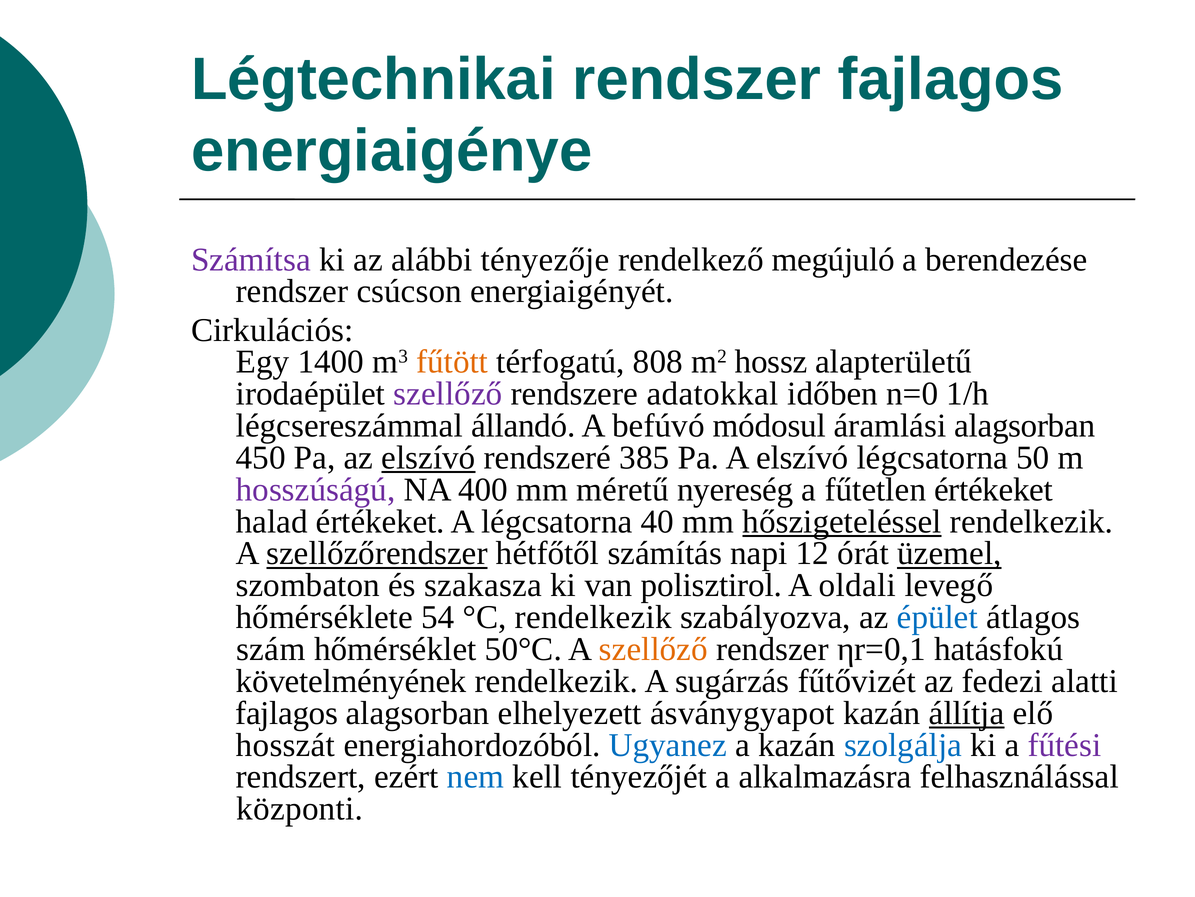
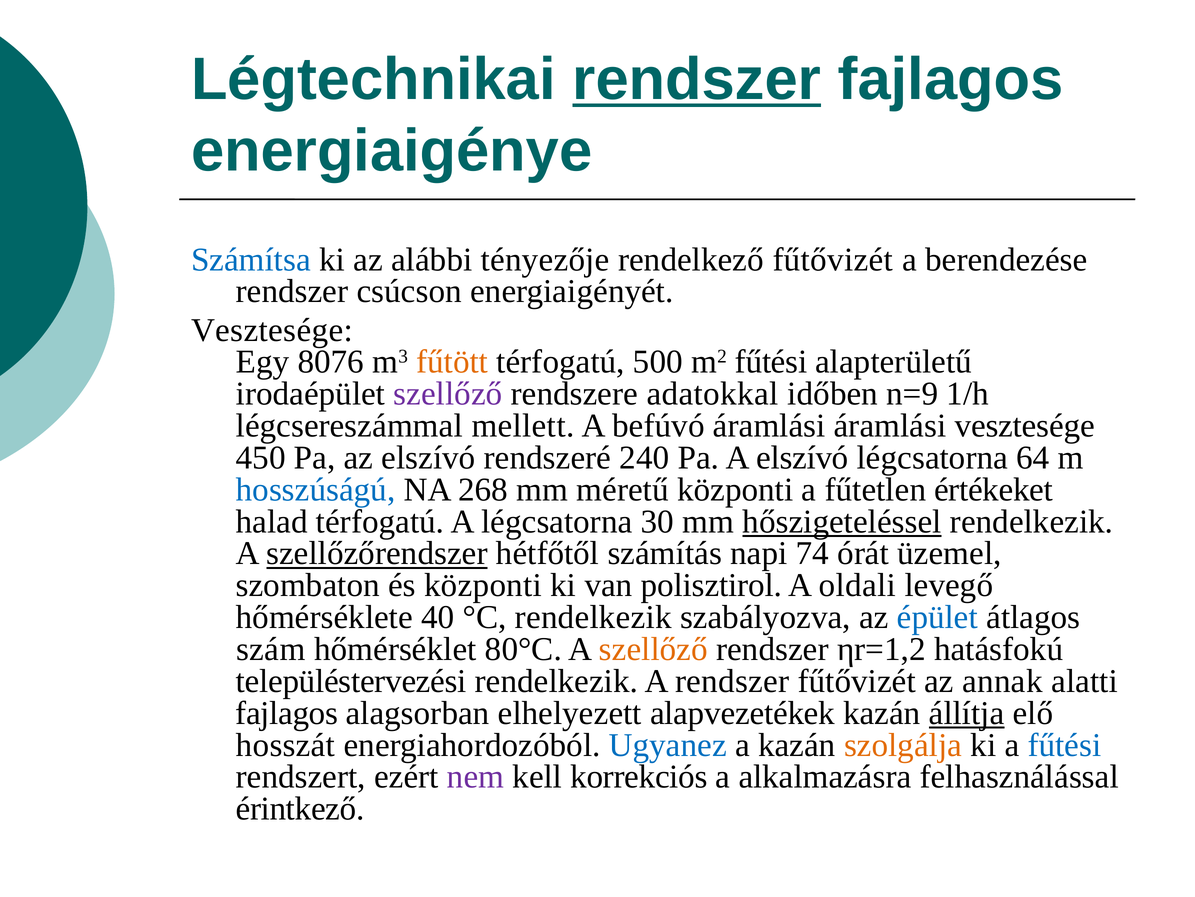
rendszer at (697, 79) underline: none -> present
Számítsa colour: purple -> blue
rendelkező megújuló: megújuló -> fűtővizét
Cirkulációs at (272, 330): Cirkulációs -> Vesztesége
1400: 1400 -> 8076
808: 808 -> 500
m2 hossz: hossz -> fűtési
n=0: n=0 -> n=9
állandó: állandó -> mellett
befúvó módosul: módosul -> áramlási
áramlási alagsorban: alagsorban -> vesztesége
elszívó at (429, 457) underline: present -> none
385: 385 -> 240
50: 50 -> 64
hosszúságú colour: purple -> blue
400: 400 -> 268
méretű nyereség: nyereség -> központi
halad értékeket: értékeket -> térfogatú
40: 40 -> 30
12: 12 -> 74
üzemel underline: present -> none
és szakasza: szakasza -> központi
54: 54 -> 40
50°C: 50°C -> 80°C
ηr=0,1: ηr=0,1 -> ηr=1,2
követelményének: követelményének -> településtervezési
A sugárzás: sugárzás -> rendszer
fedezi: fedezi -> annak
ásványgyapot: ásványgyapot -> alapvezetékek
szolgálja colour: blue -> orange
fűtési at (1064, 744) colour: purple -> blue
nem colour: blue -> purple
tényezőjét: tényezőjét -> korrekciós
központi: központi -> érintkező
